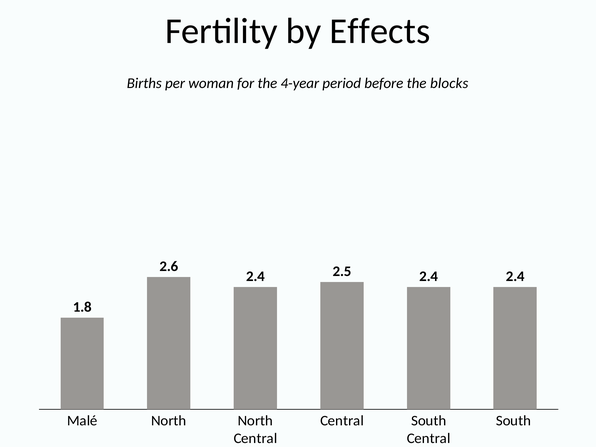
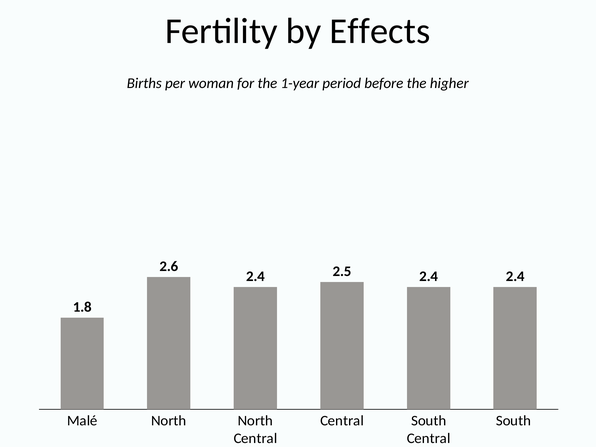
4-year: 4-year -> 1-year
blocks: blocks -> higher
